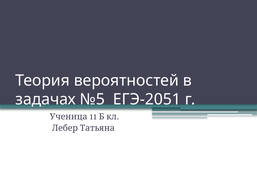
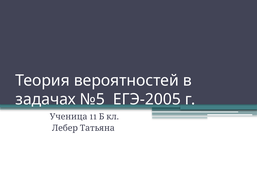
ЕГЭ-2051: ЕГЭ-2051 -> ЕГЭ-2005
